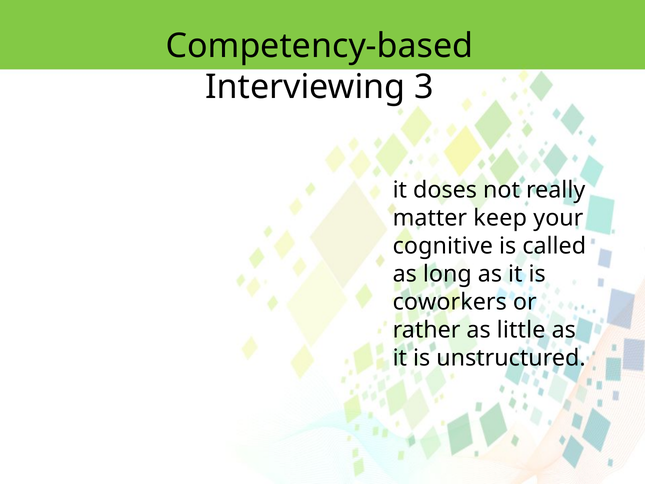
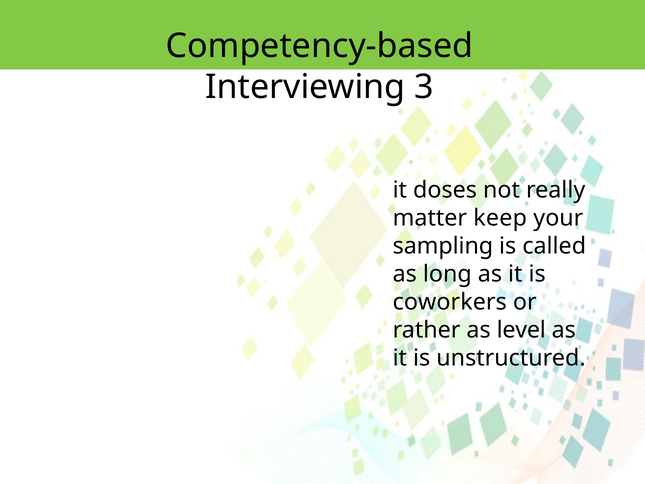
cognitive: cognitive -> sampling
little: little -> level
